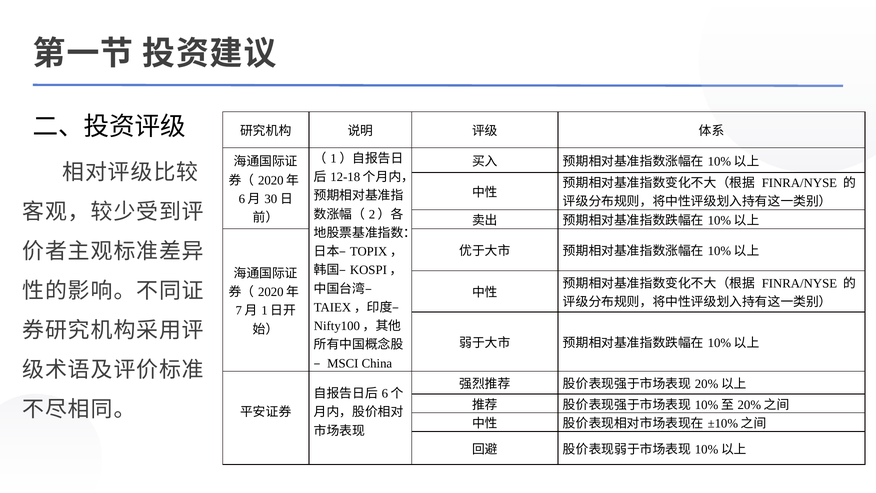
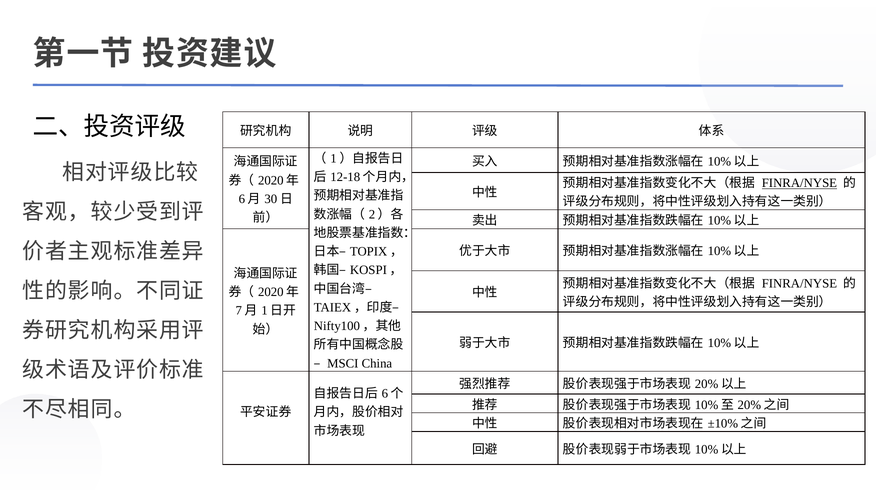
FINRA/NYSE at (799, 183) underline: none -> present
